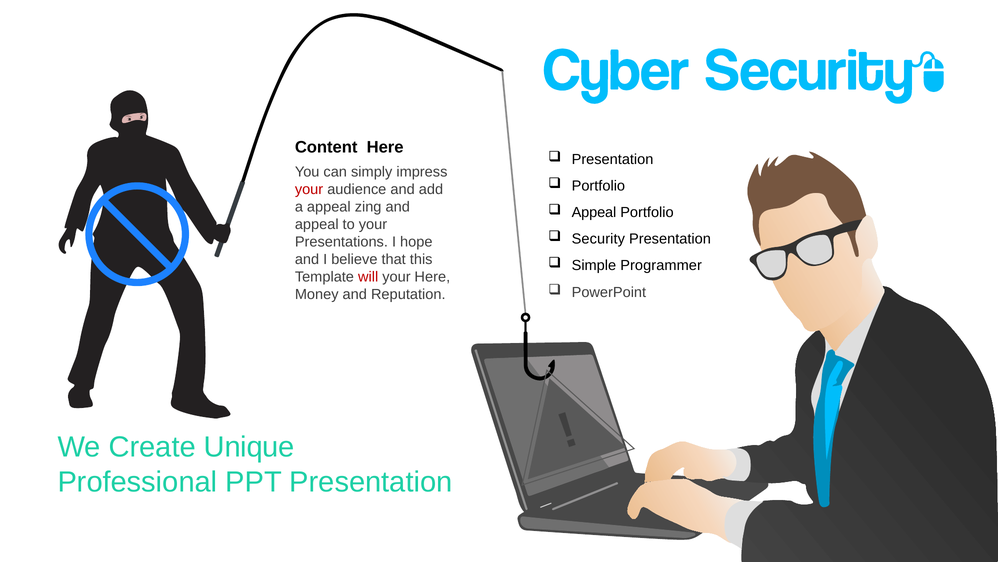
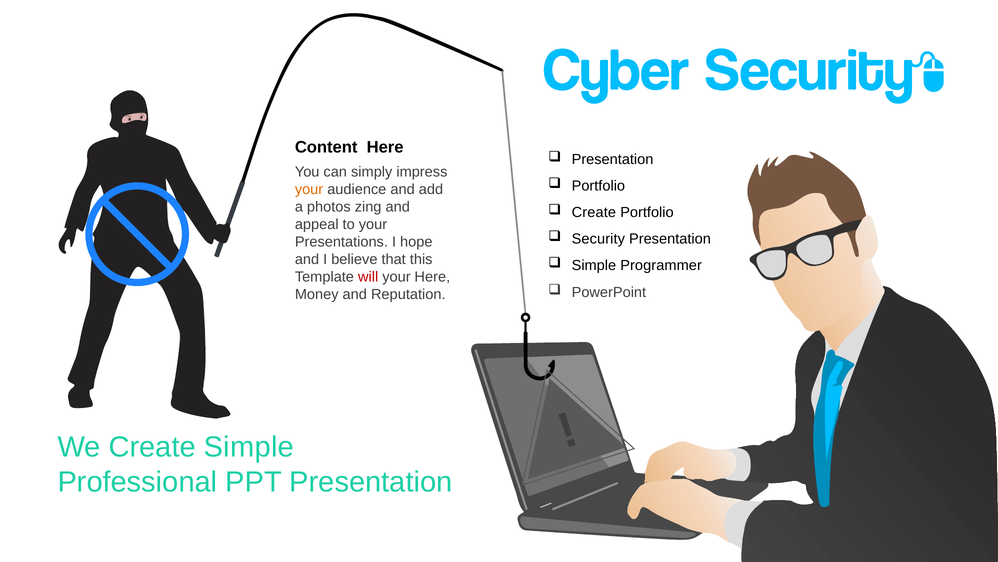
your at (309, 189) colour: red -> orange
a appeal: appeal -> photos
Appeal at (594, 212): Appeal -> Create
Create Unique: Unique -> Simple
